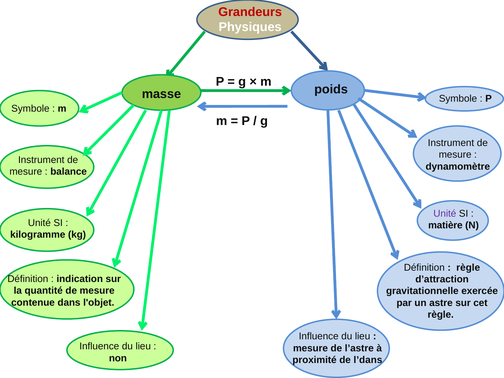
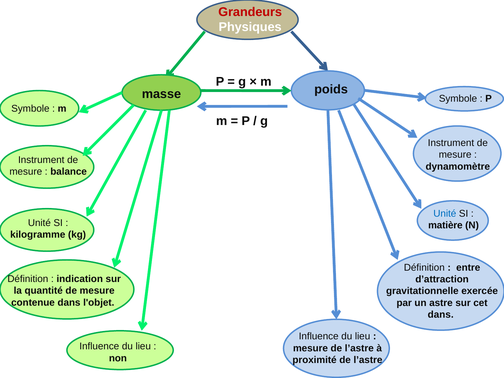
Unité at (445, 214) colour: purple -> blue
règle at (468, 268): règle -> entre
règle at (441, 315): règle -> dans
proximité de l’dans: l’dans -> l’astre
